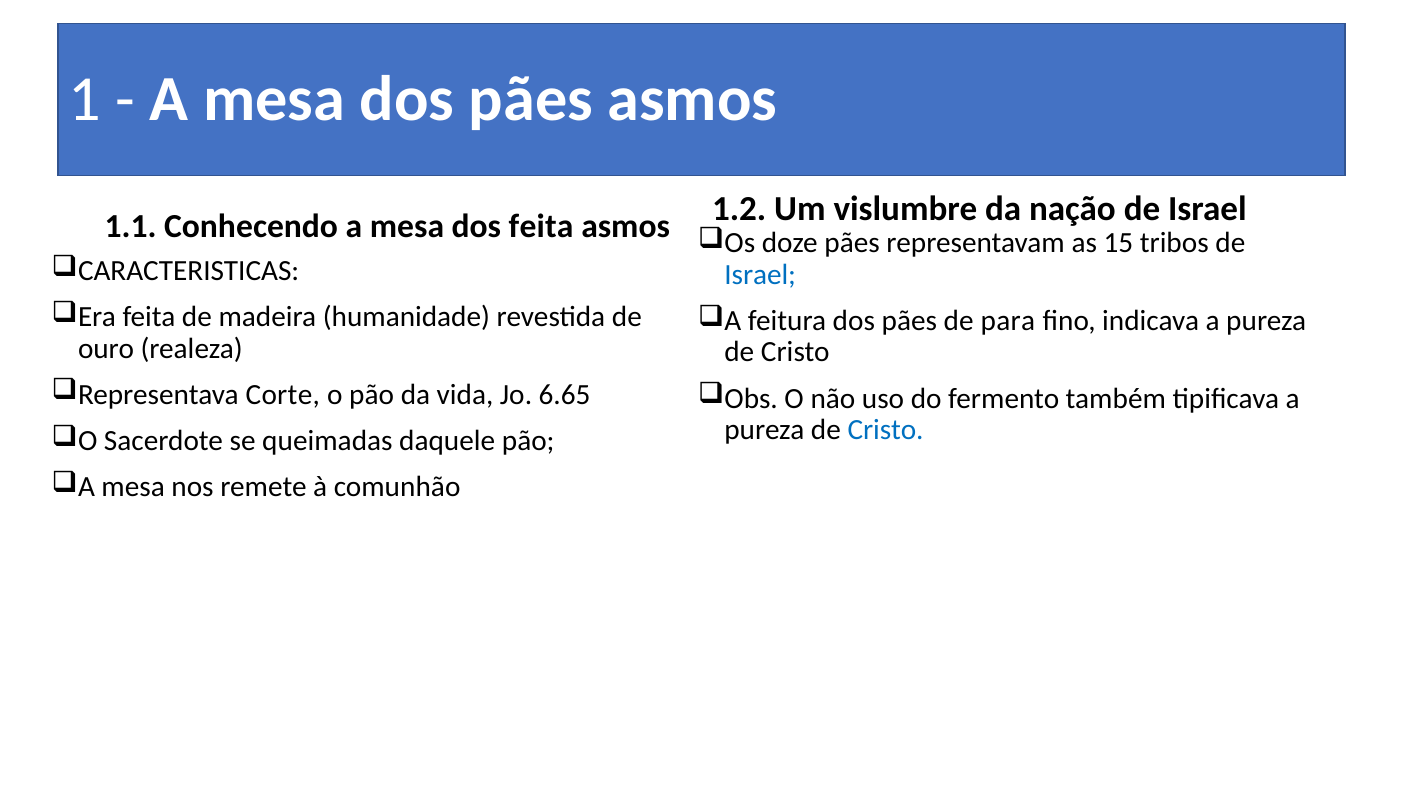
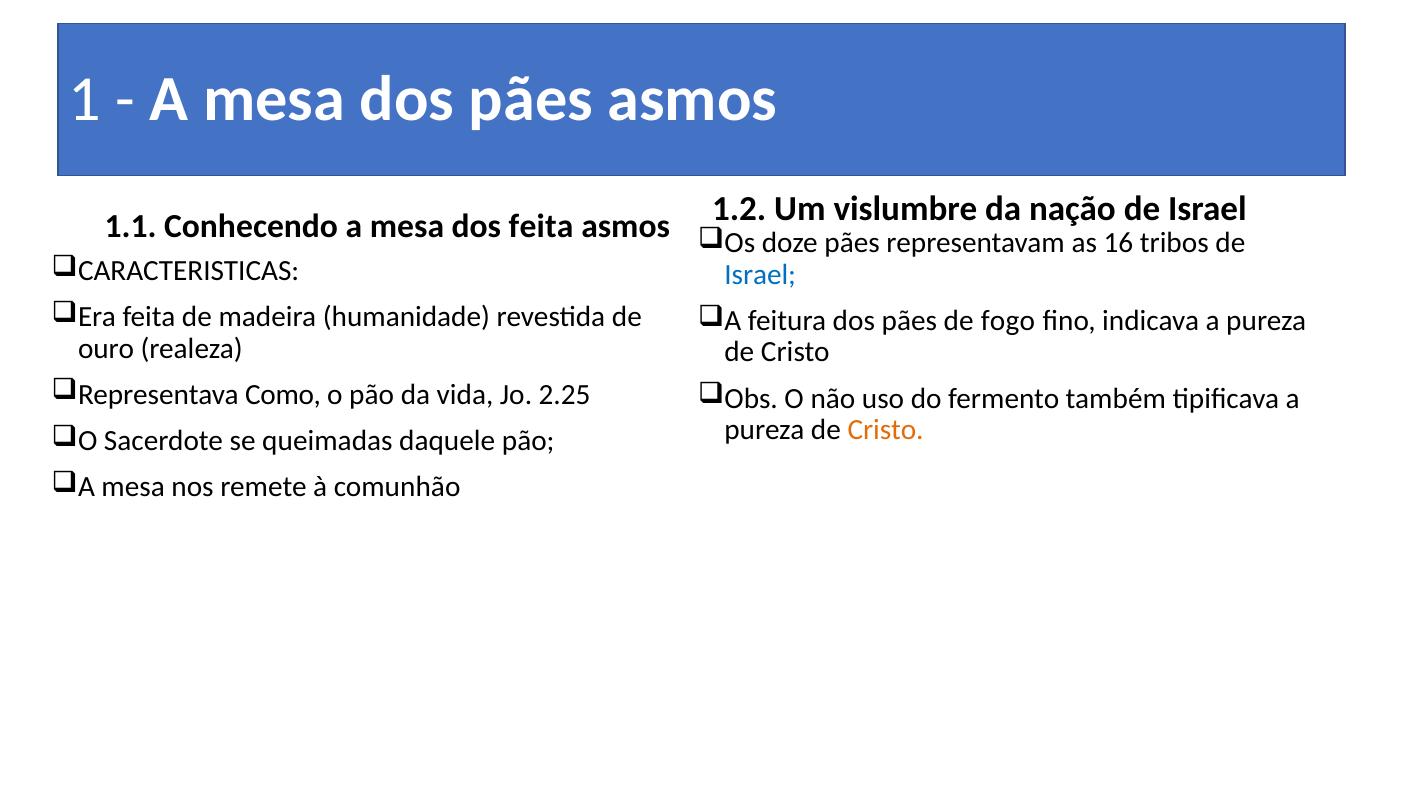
15: 15 -> 16
para: para -> fogo
Corte: Corte -> Como
6.65: 6.65 -> 2.25
Cristo at (886, 430) colour: blue -> orange
